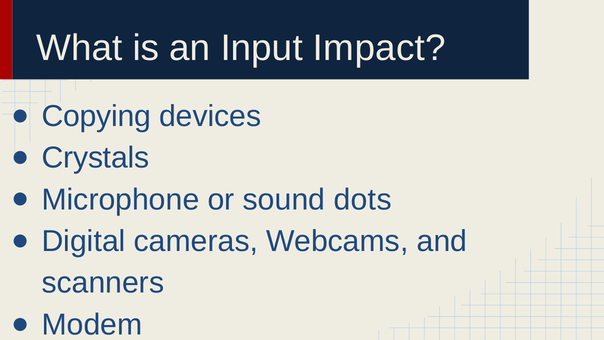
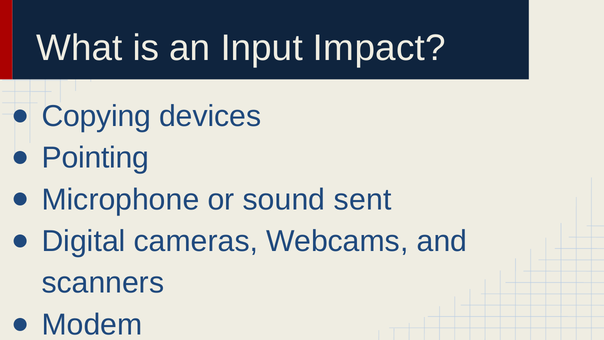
Crystals: Crystals -> Pointing
dots: dots -> sent
